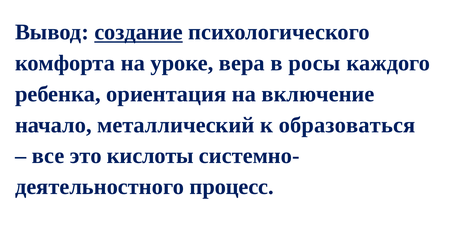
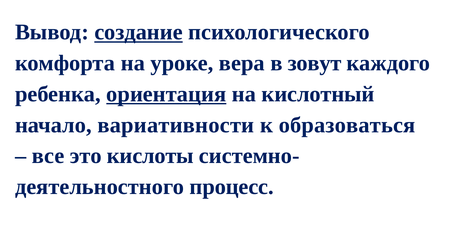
росы: росы -> зовут
ориентация underline: none -> present
включение: включение -> кислотный
металлический: металлический -> вариативности
